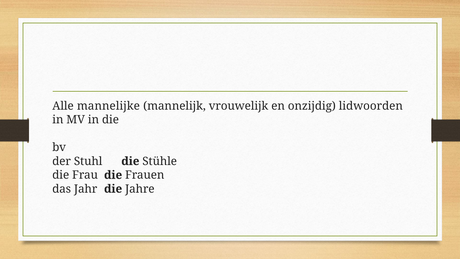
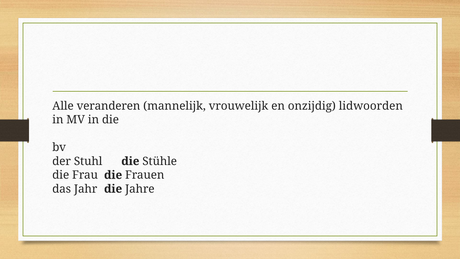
mannelijke: mannelijke -> veranderen
